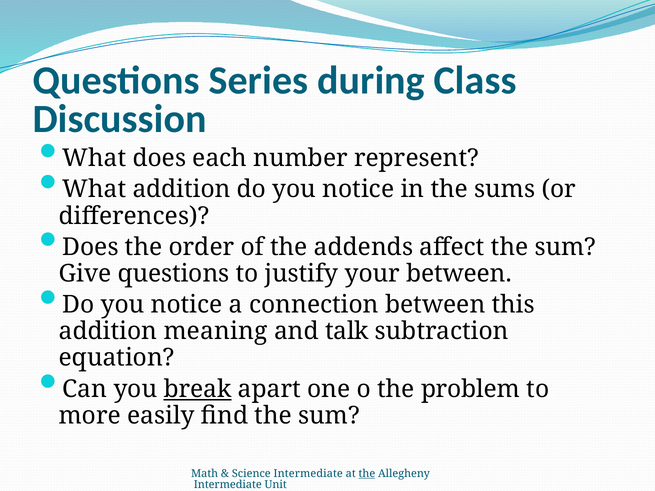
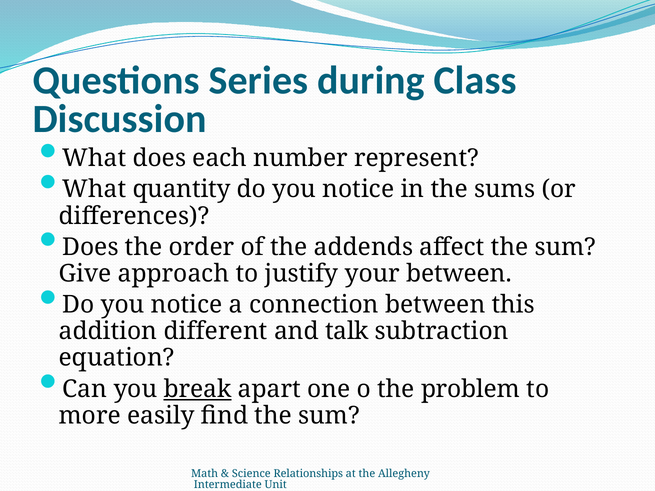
What addition: addition -> quantity
Give questions: questions -> approach
meaning: meaning -> different
Science Intermediate: Intermediate -> Relationships
the at (367, 474) underline: present -> none
